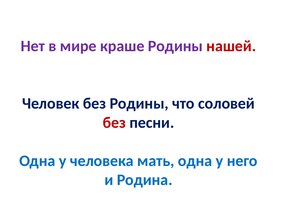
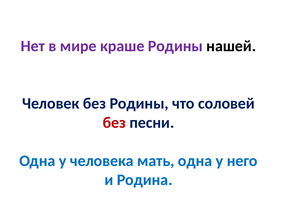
нашей colour: red -> black
